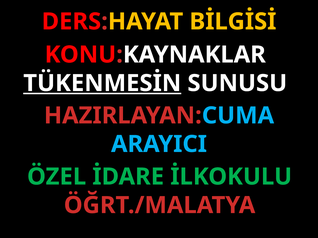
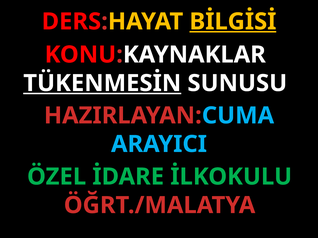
BİLGİSİ underline: none -> present
